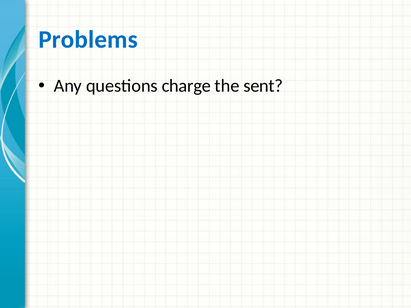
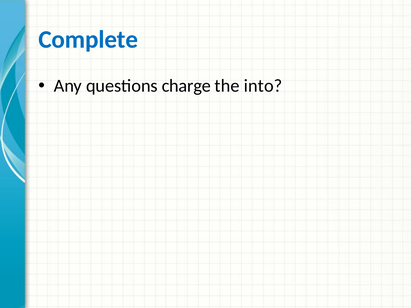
Problems: Problems -> Complete
sent: sent -> into
